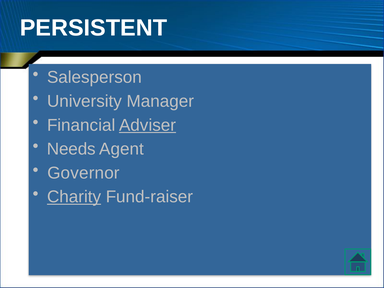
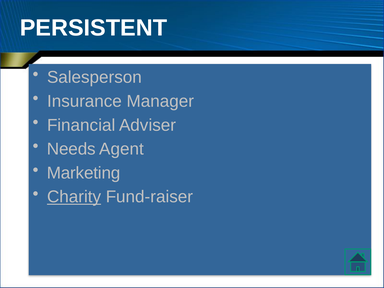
University: University -> Insurance
Adviser underline: present -> none
Governor: Governor -> Marketing
